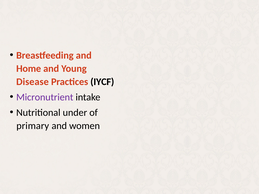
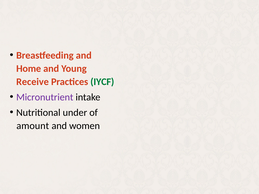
Disease: Disease -> Receive
IYCF colour: black -> green
primary: primary -> amount
